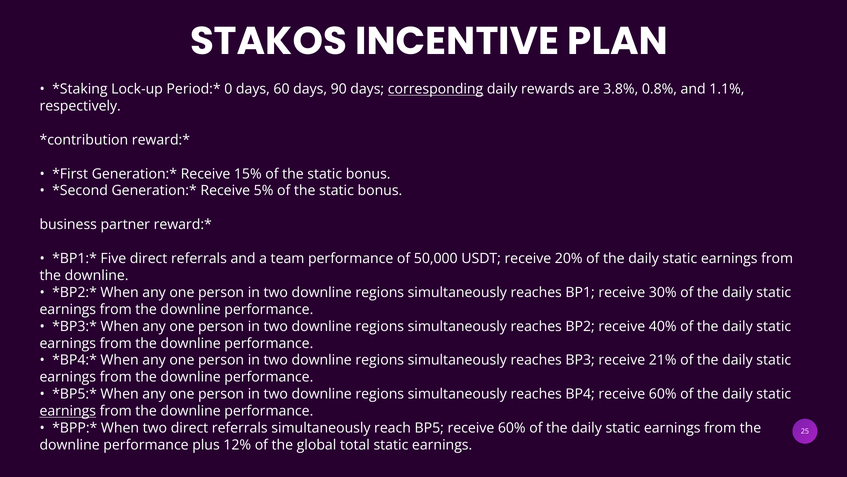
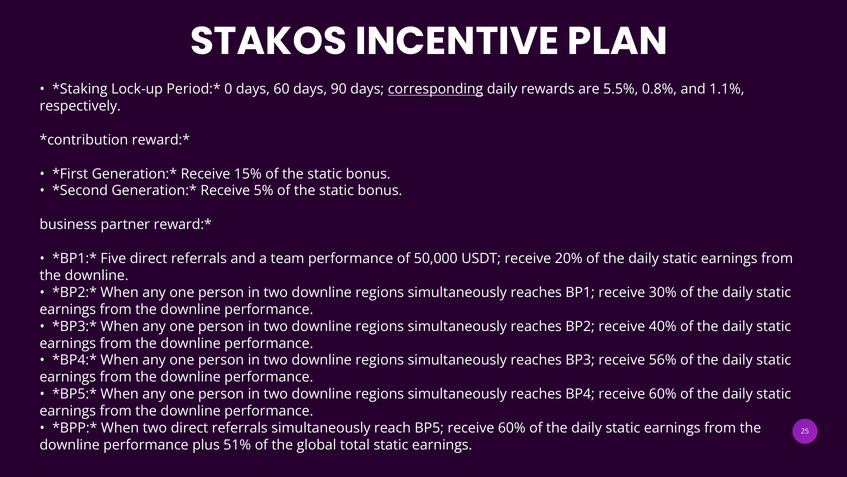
3.8%: 3.8% -> 5.5%
21%: 21% -> 56%
earnings at (68, 411) underline: present -> none
12%: 12% -> 51%
